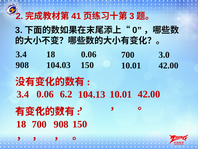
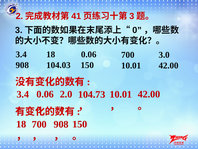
6.2: 6.2 -> 2.0
104.13: 104.13 -> 104.73
